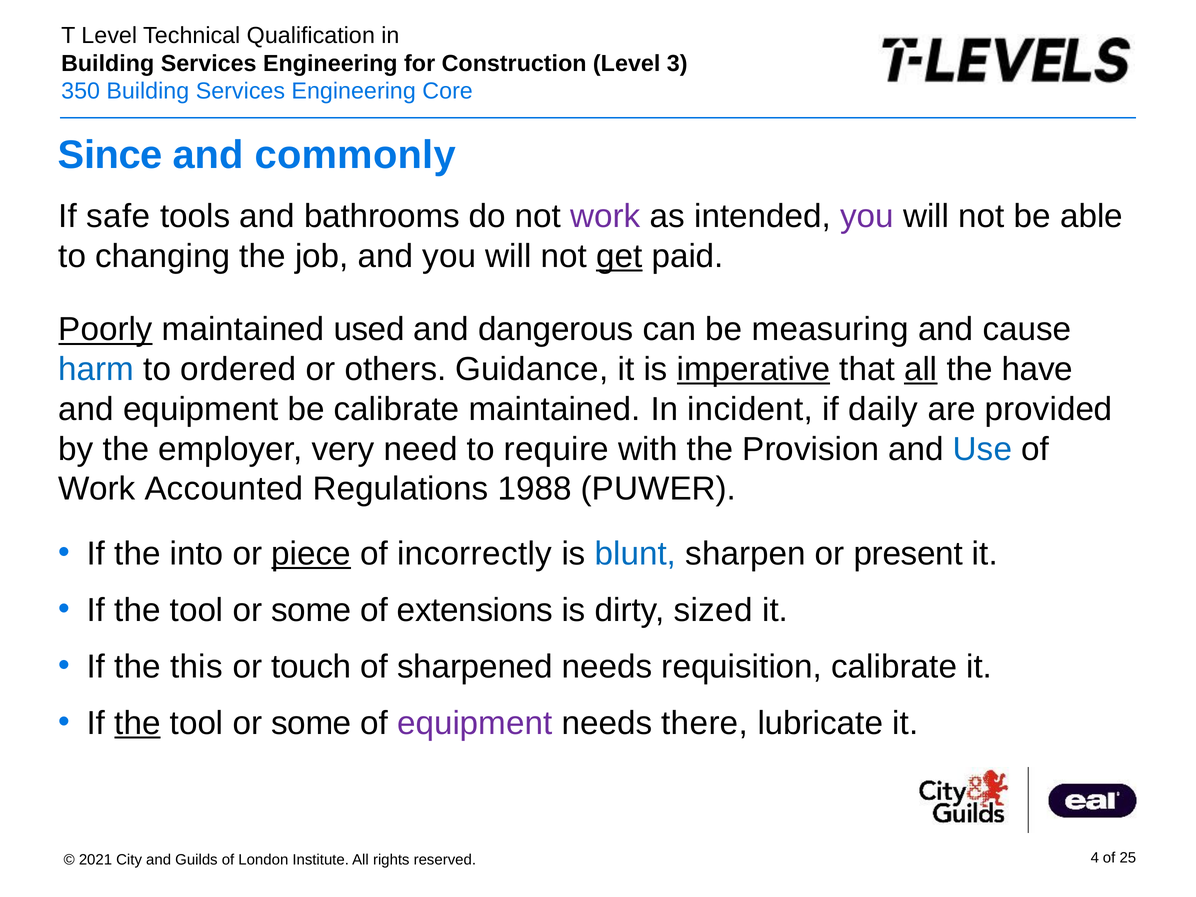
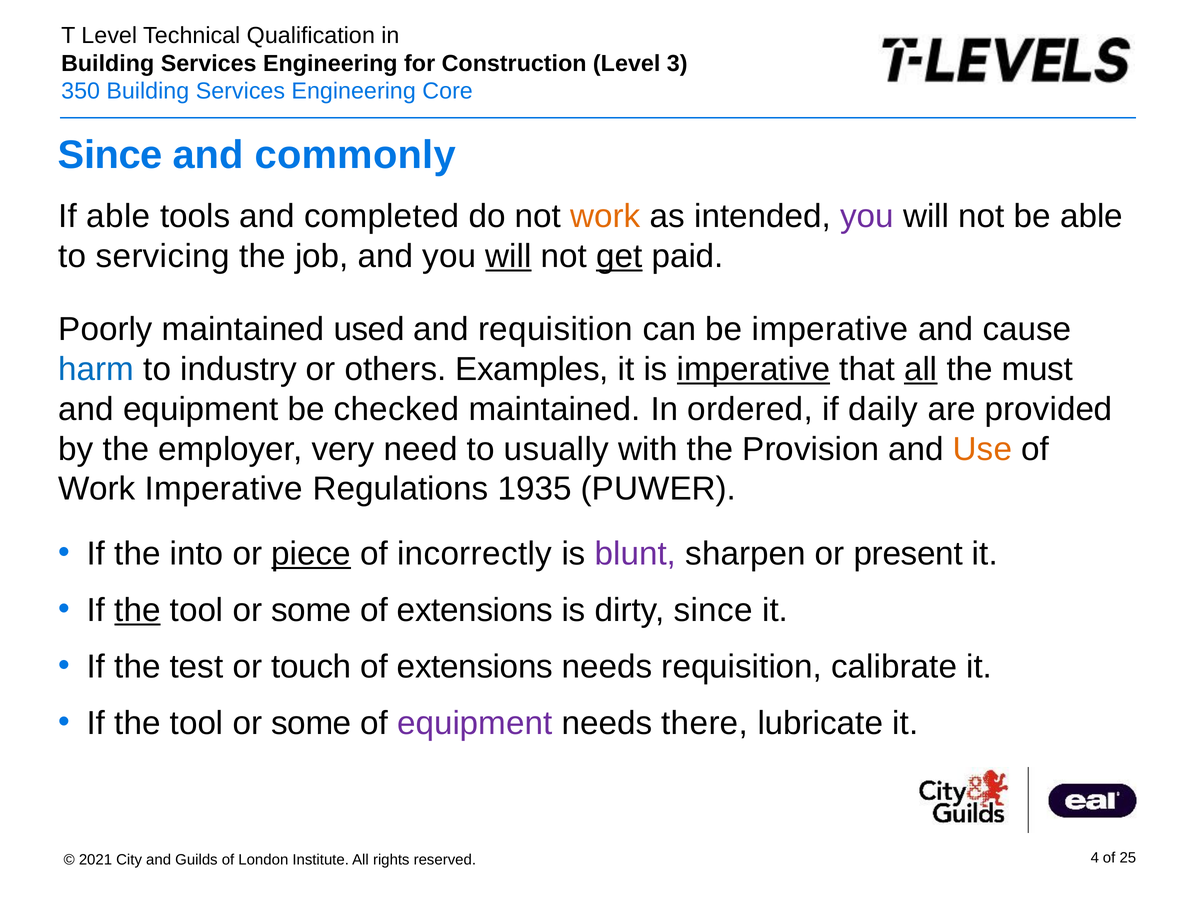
If safe: safe -> able
bathrooms: bathrooms -> completed
work at (605, 216) colour: purple -> orange
changing: changing -> servicing
will at (508, 256) underline: none -> present
Poorly underline: present -> none
and dangerous: dangerous -> requisition
be measuring: measuring -> imperative
ordered: ordered -> industry
Guidance: Guidance -> Examples
have: have -> must
be calibrate: calibrate -> checked
incident: incident -> ordered
require: require -> usually
Use colour: blue -> orange
Work Accounted: Accounted -> Imperative
1988: 1988 -> 1935
blunt colour: blue -> purple
the at (137, 610) underline: none -> present
dirty sized: sized -> since
this: this -> test
sharpened at (475, 667): sharpened -> extensions
the at (137, 723) underline: present -> none
